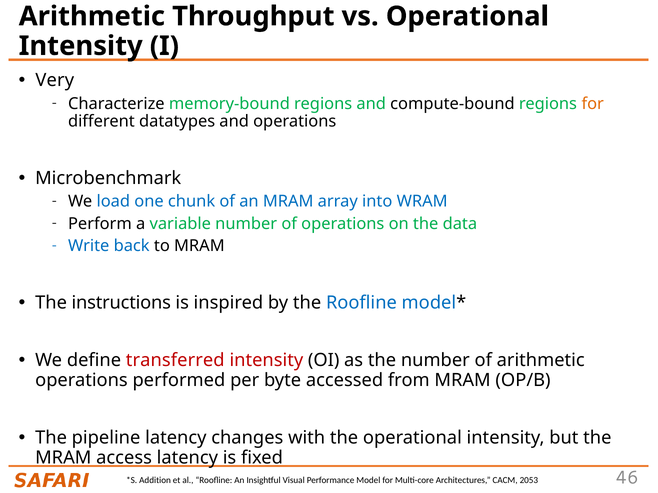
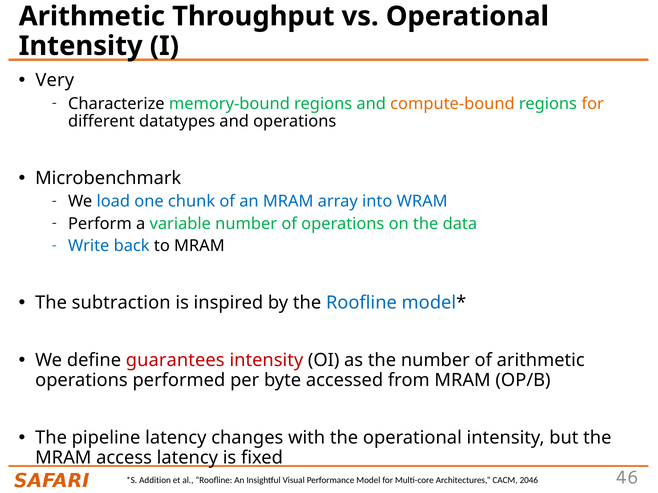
compute-bound colour: black -> orange
instructions: instructions -> subtraction
transferred: transferred -> guarantees
2053: 2053 -> 2046
